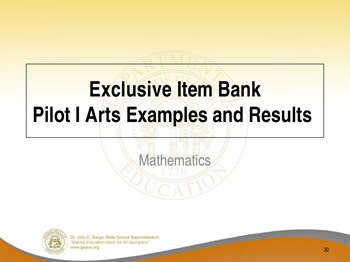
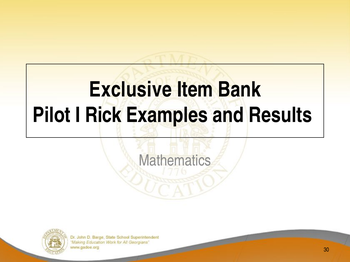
Arts: Arts -> Rick
